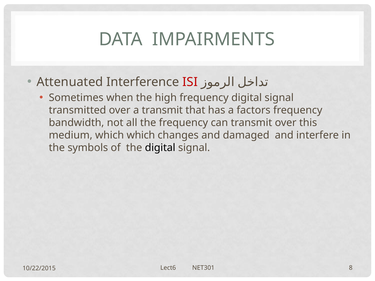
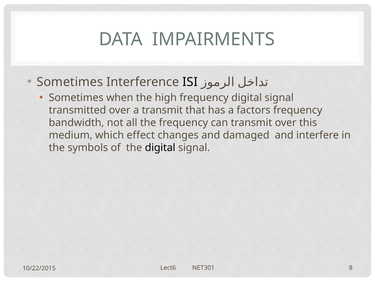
Attenuated at (70, 82): Attenuated -> Sometimes
ISI colour: red -> black
which which: which -> effect
